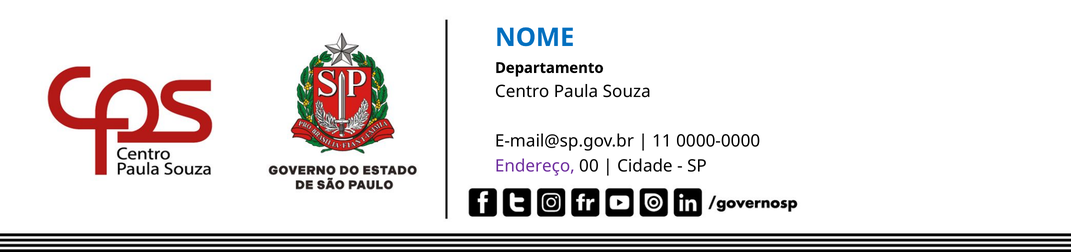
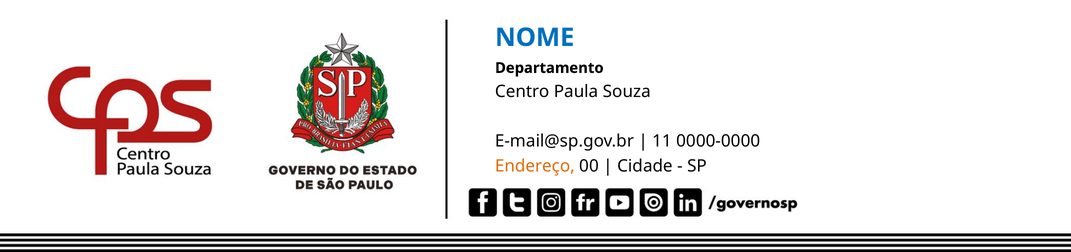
Endereço colour: purple -> orange
